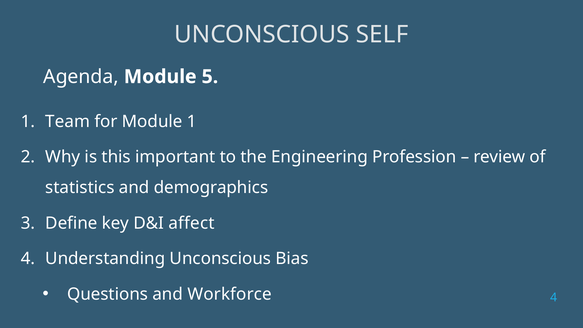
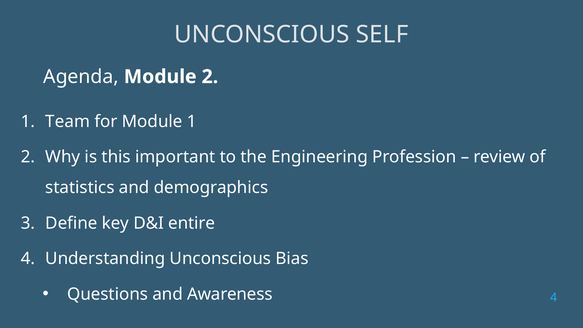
Module 5: 5 -> 2
affect: affect -> entire
Workforce: Workforce -> Awareness
